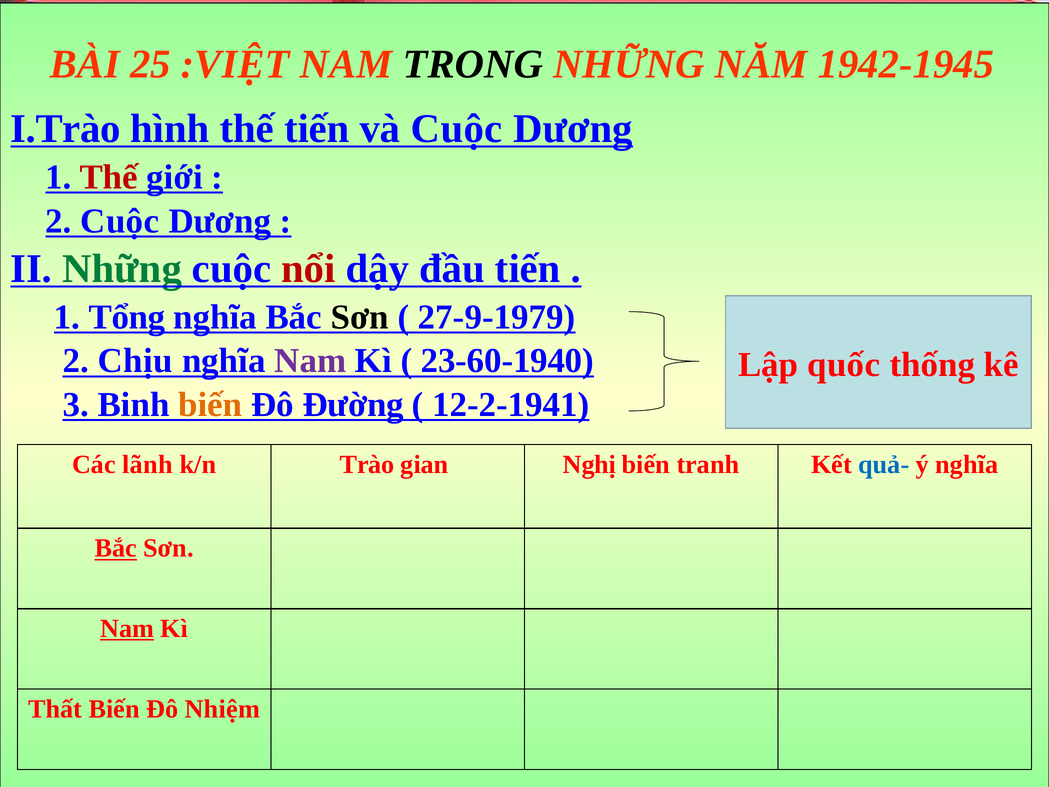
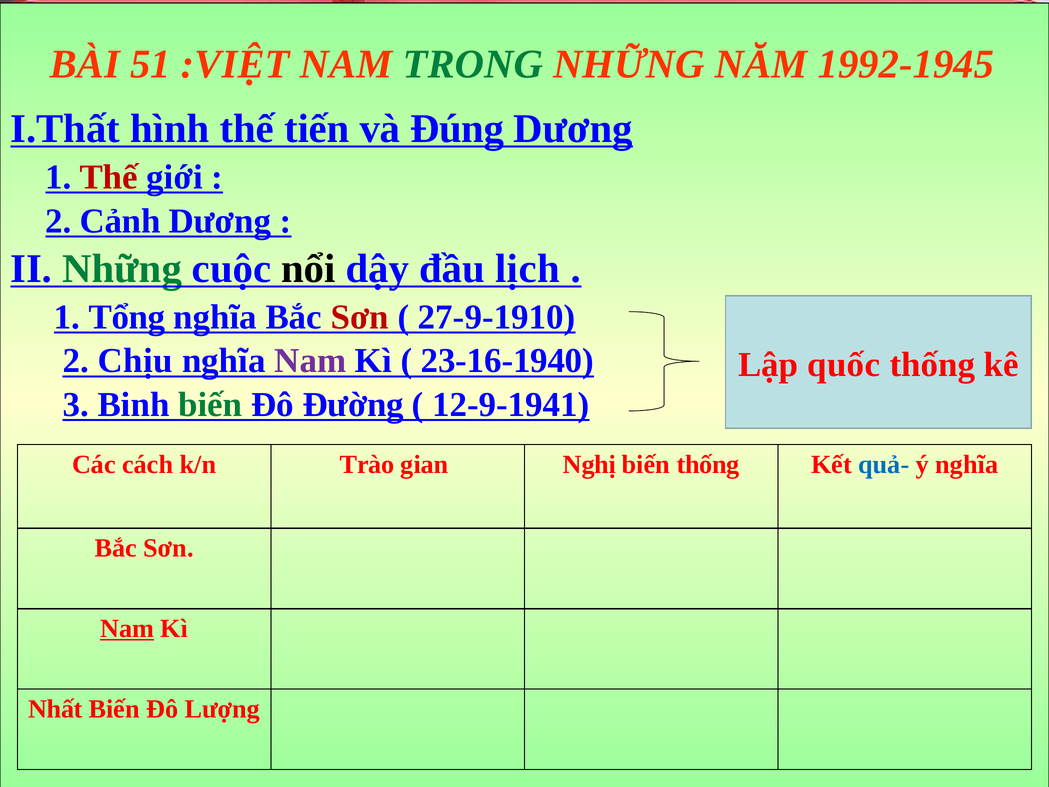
25: 25 -> 51
TRONG colour: black -> green
1942-1945: 1942-1945 -> 1992-1945
I.Trào: I.Trào -> I.Thất
và Cuộc: Cuộc -> Đúng
2 Cuộc: Cuộc -> Cảnh
nổi colour: red -> black
đầu tiến: tiến -> lịch
Sơn at (360, 317) colour: black -> red
27-9-1979: 27-9-1979 -> 27-9-1910
23-60-1940: 23-60-1940 -> 23-16-1940
biến at (210, 404) colour: orange -> green
12-2-1941: 12-2-1941 -> 12-9-1941
lãnh: lãnh -> cách
biến tranh: tranh -> thống
Bắc at (116, 548) underline: present -> none
Thất: Thất -> Nhất
Nhiệm: Nhiệm -> Lượng
